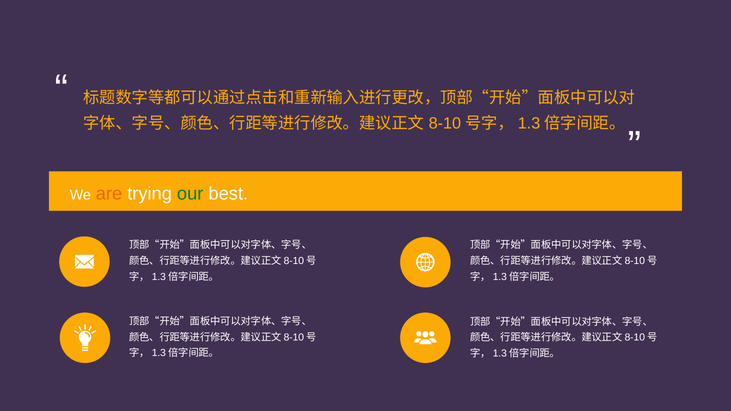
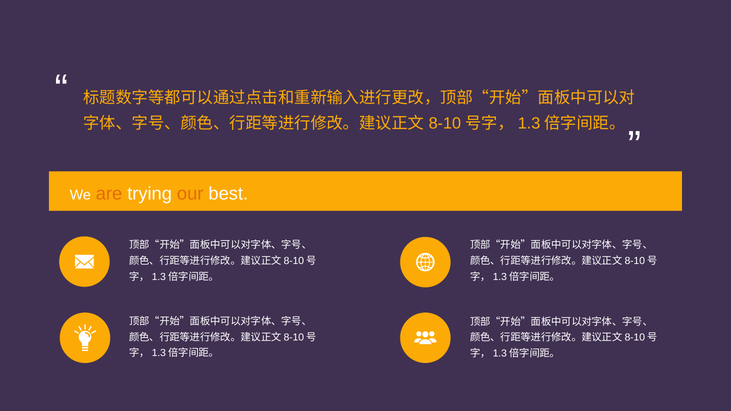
our colour: green -> orange
